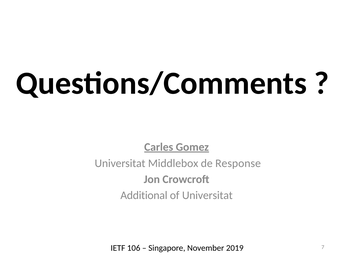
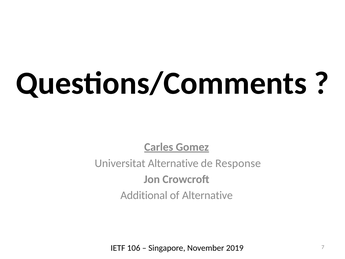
Universitat Middlebox: Middlebox -> Alternative
of Universitat: Universitat -> Alternative
